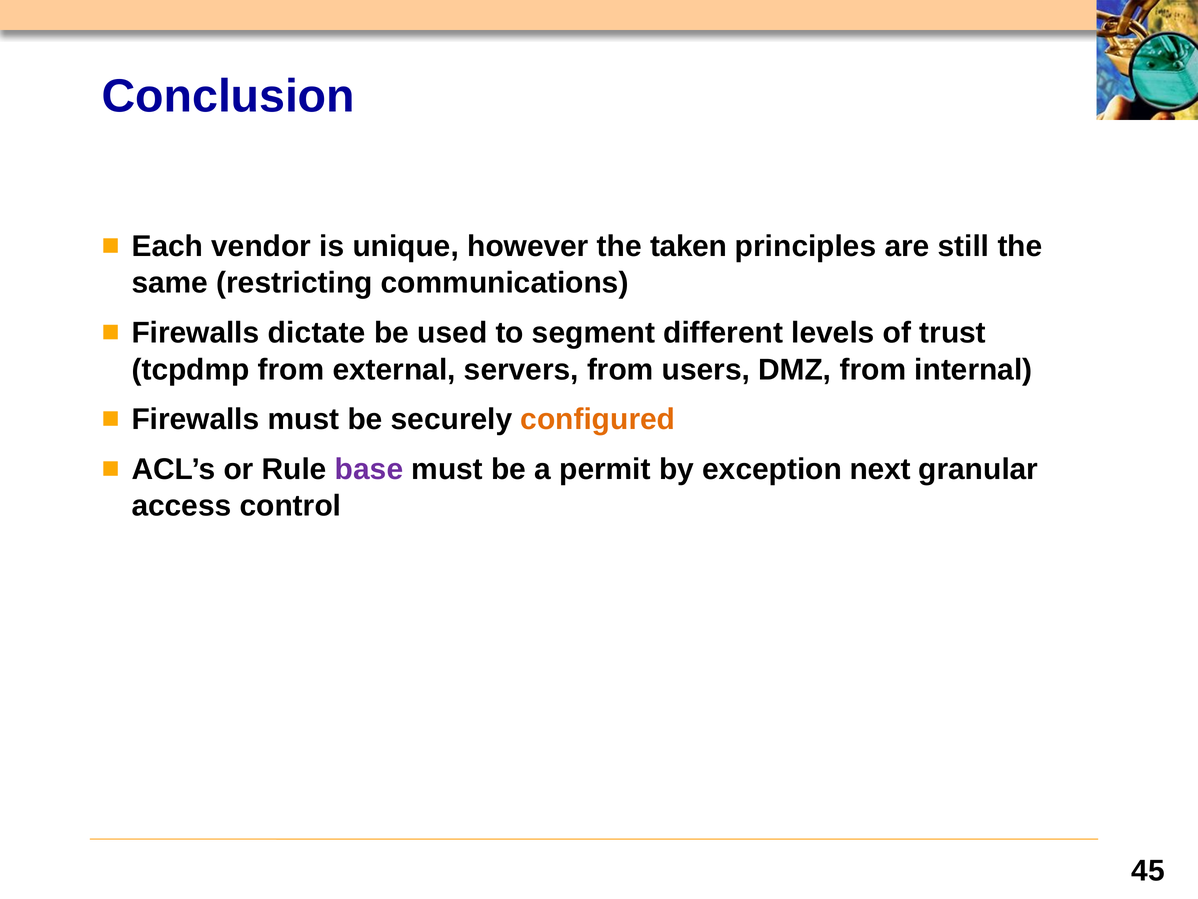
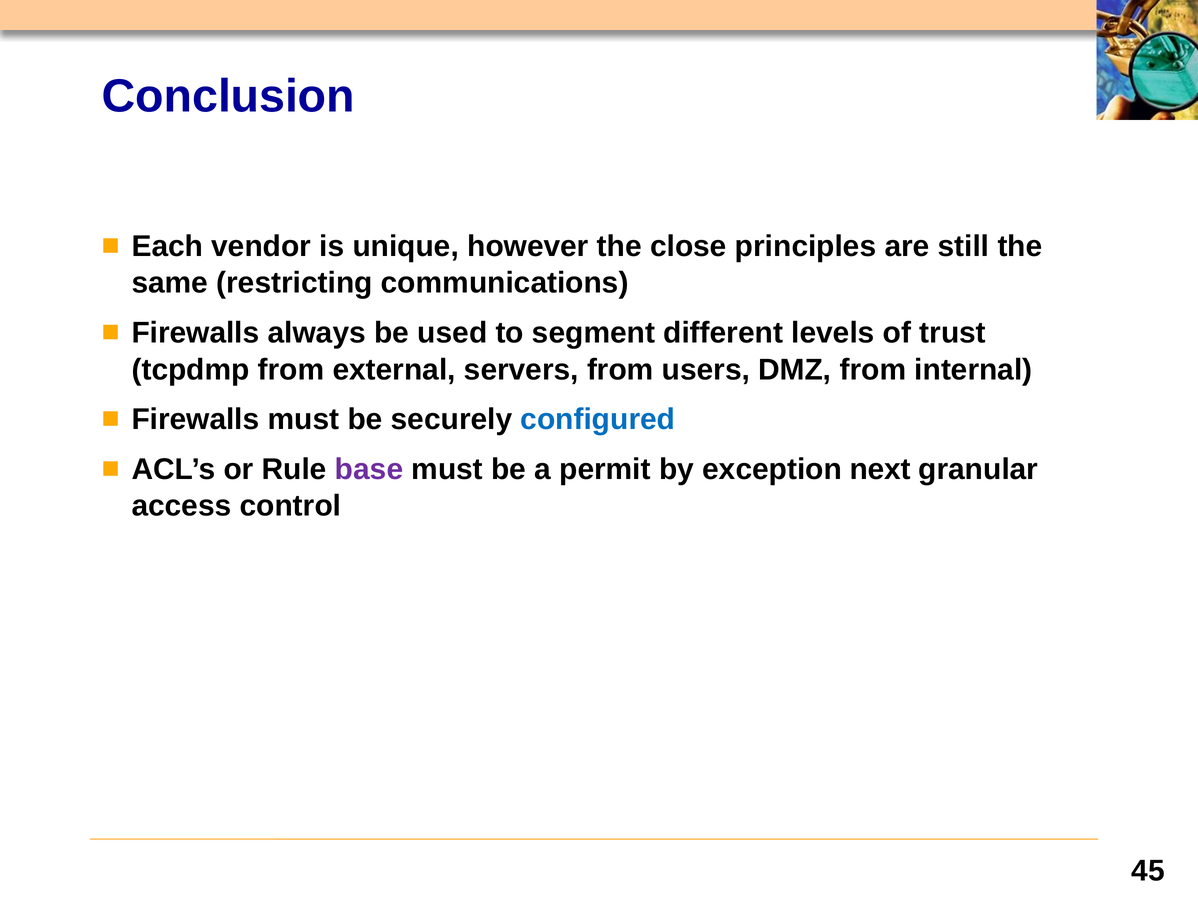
taken: taken -> close
dictate: dictate -> always
configured colour: orange -> blue
